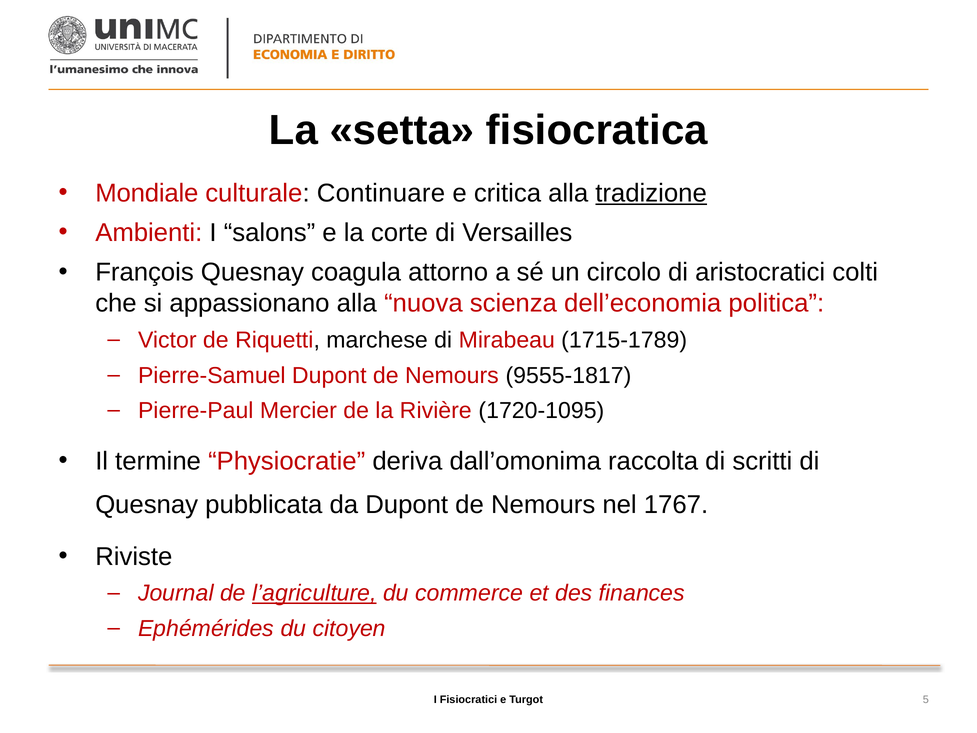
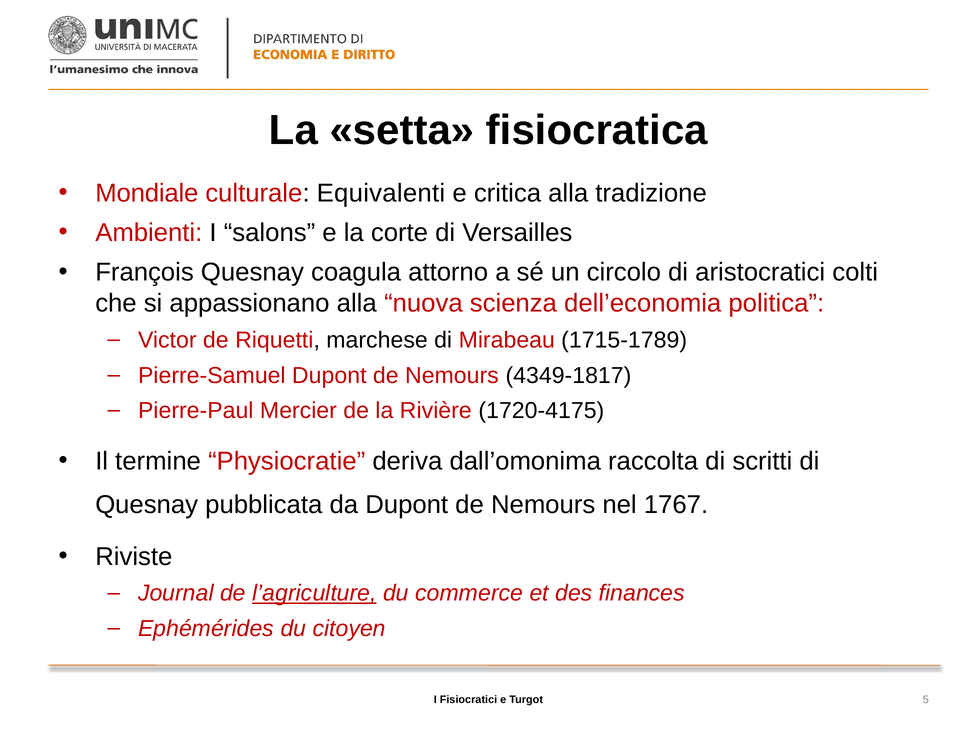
Continuare: Continuare -> Equivalenti
tradizione underline: present -> none
9555-1817: 9555-1817 -> 4349-1817
1720-1095: 1720-1095 -> 1720-4175
